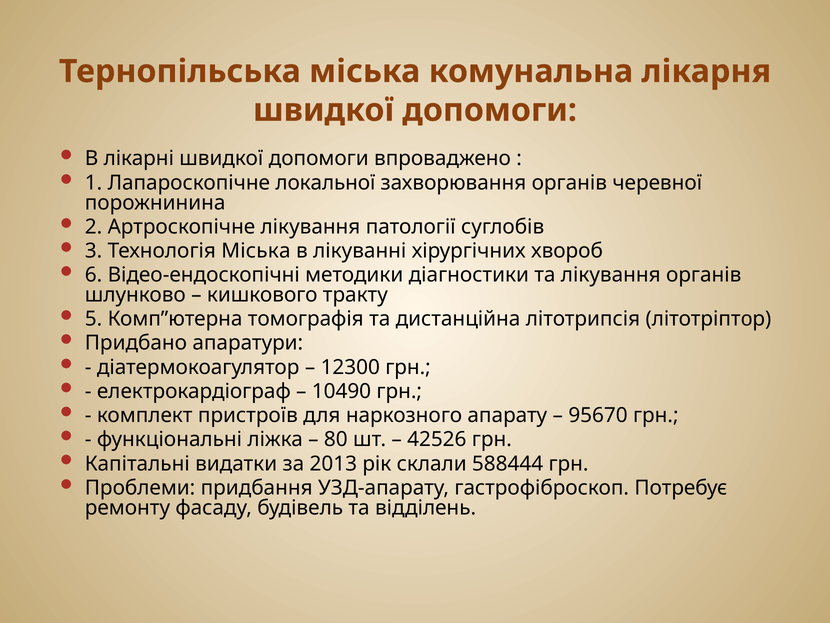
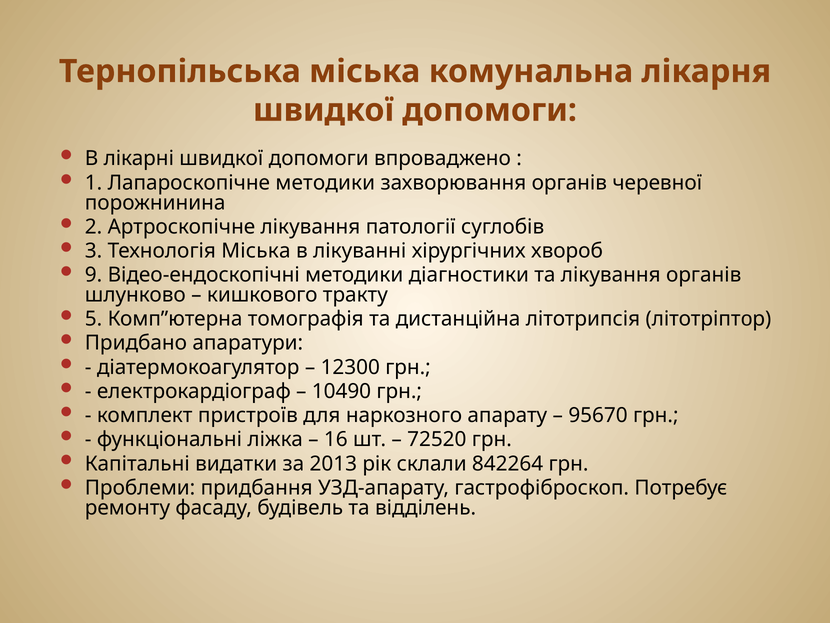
Лапароскопічне локальної: локальної -> методики
6: 6 -> 9
80: 80 -> 16
42526: 42526 -> 72520
588444: 588444 -> 842264
